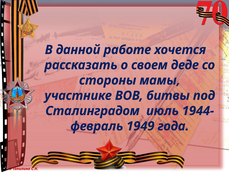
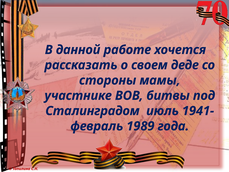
1944-: 1944- -> 1941-
1949: 1949 -> 1989
